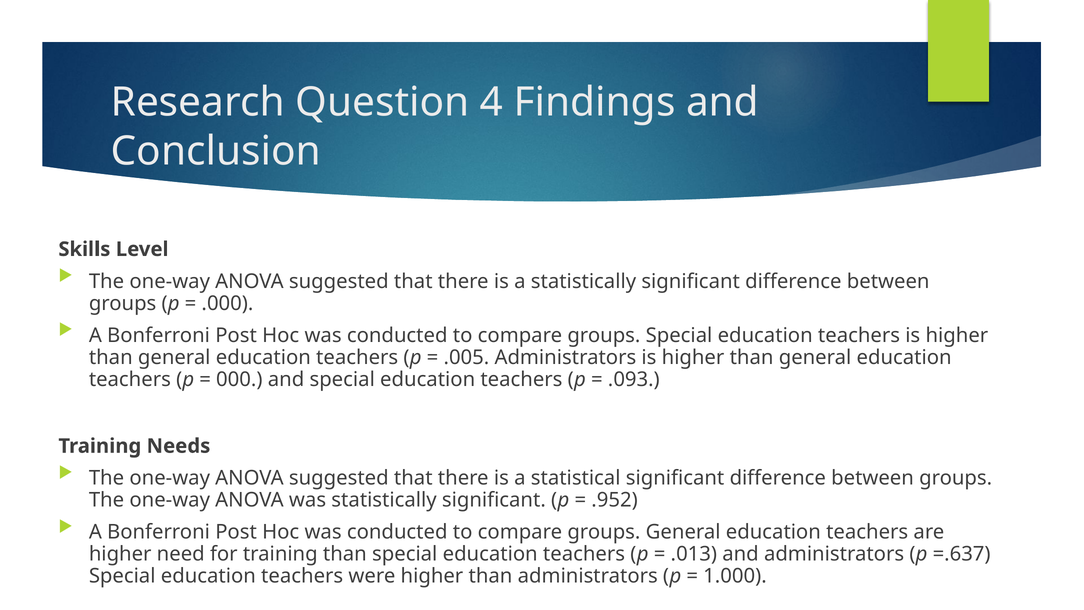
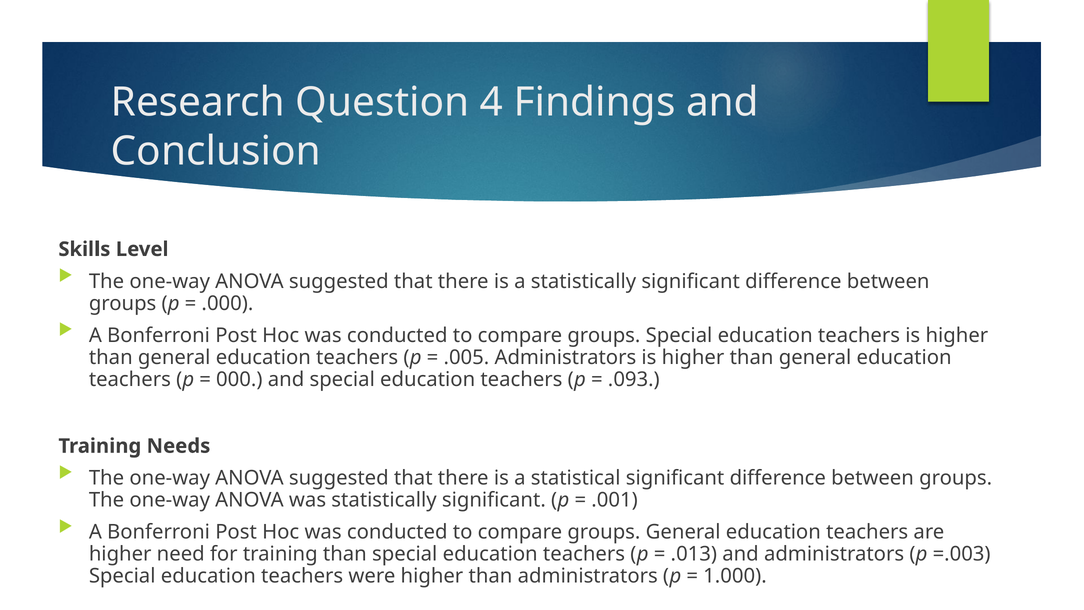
.952: .952 -> .001
=.637: =.637 -> =.003
